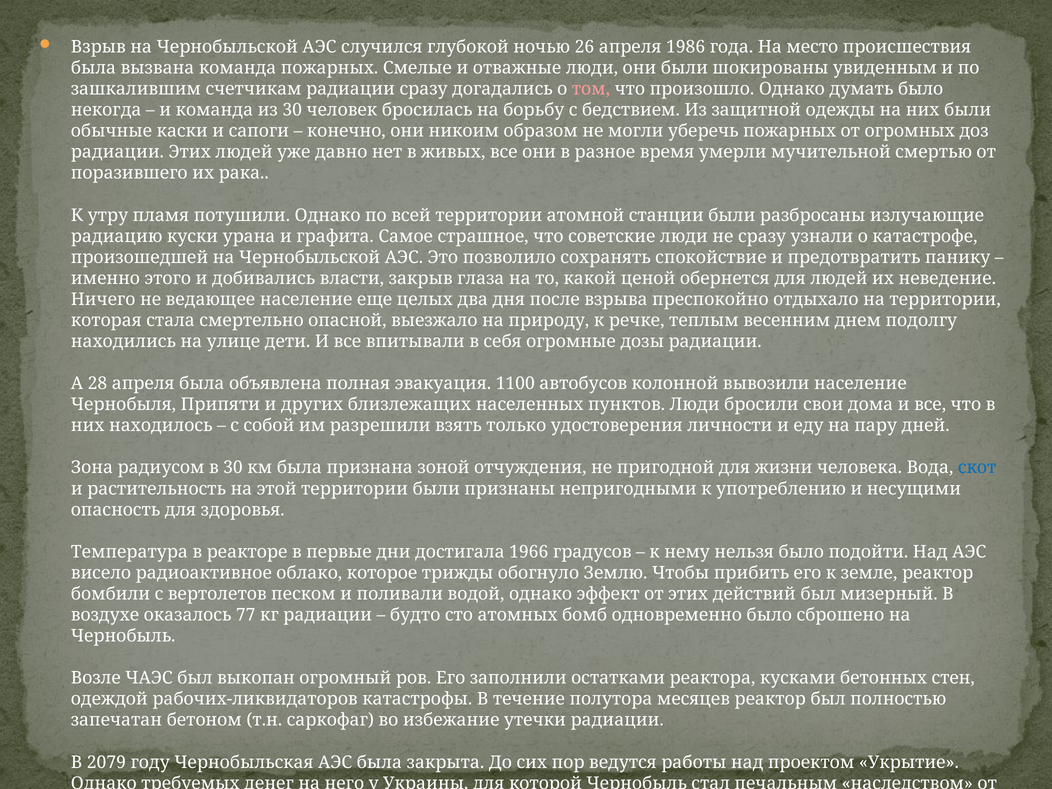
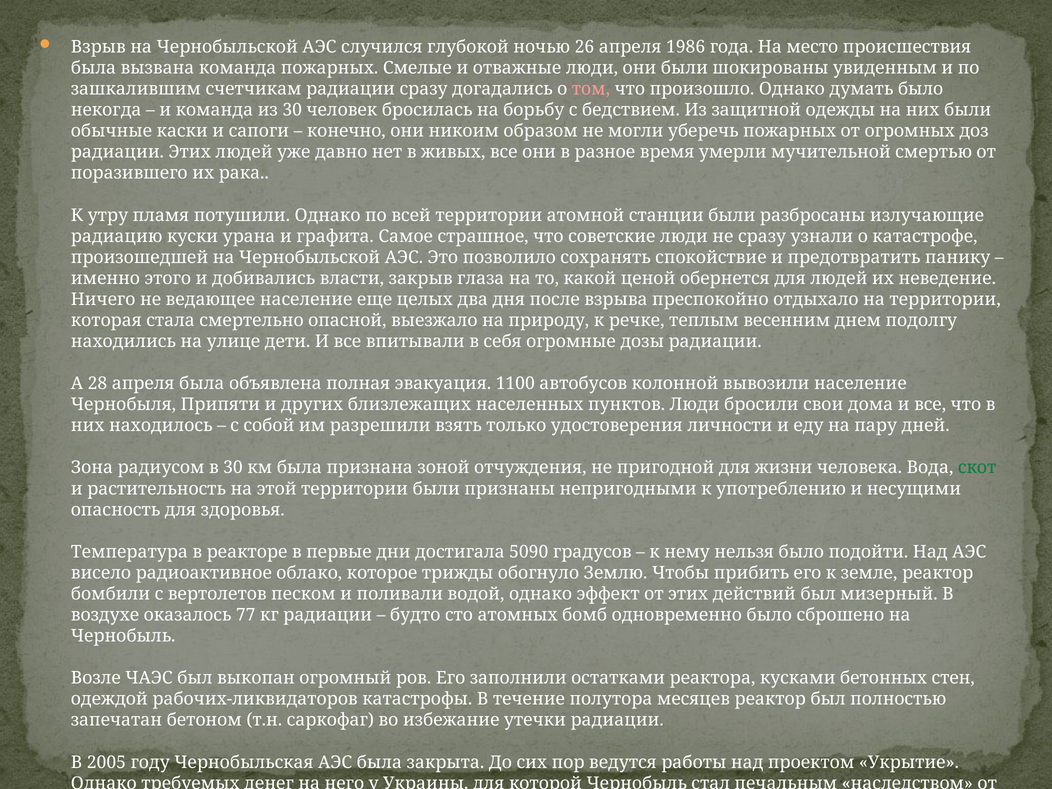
скот colour: blue -> green
1966: 1966 -> 5090
2079: 2079 -> 2005
